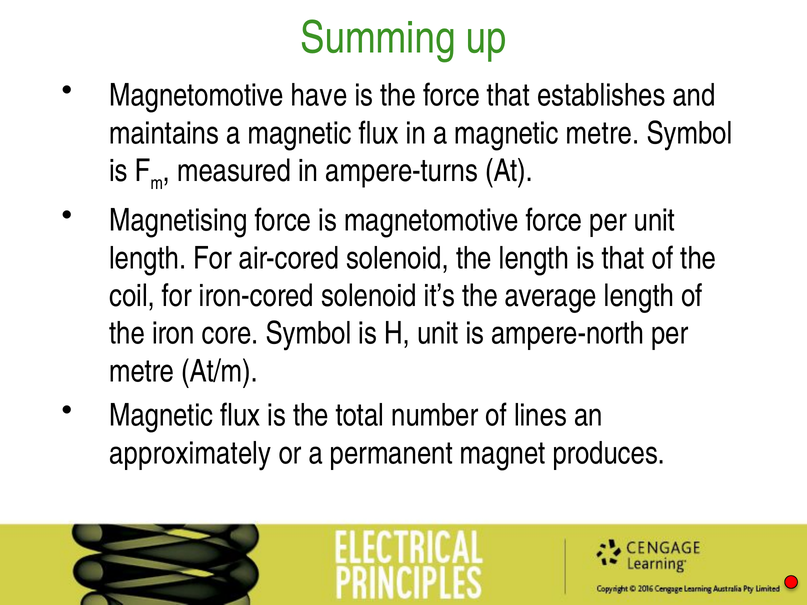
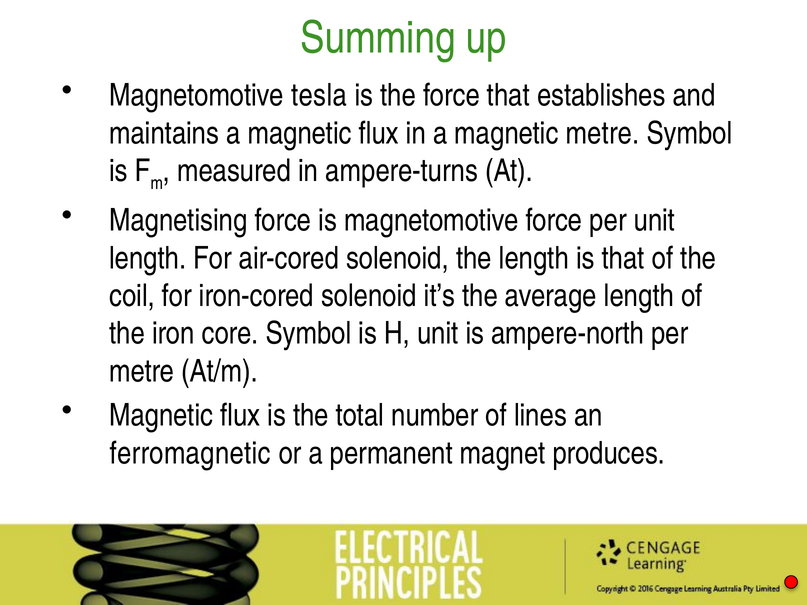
have: have -> tesla
approximately: approximately -> ferromagnetic
